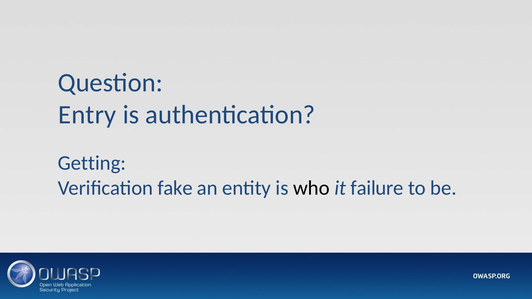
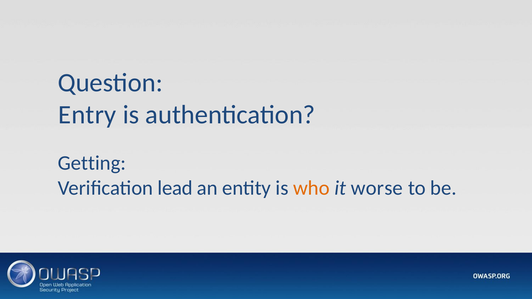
fake: fake -> lead
who colour: black -> orange
failure: failure -> worse
